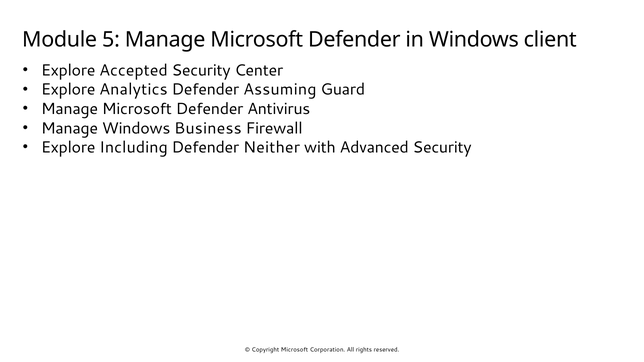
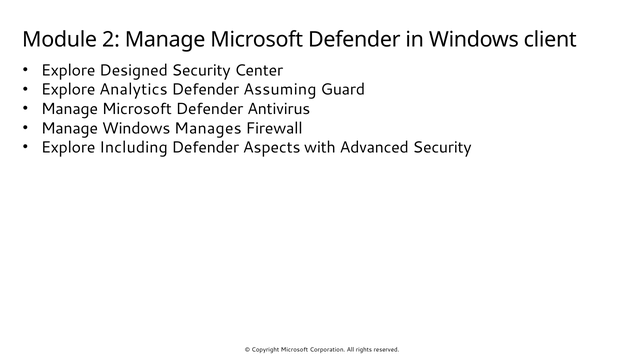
5: 5 -> 2
Accepted: Accepted -> Designed
Business: Business -> Manages
Neither: Neither -> Aspects
